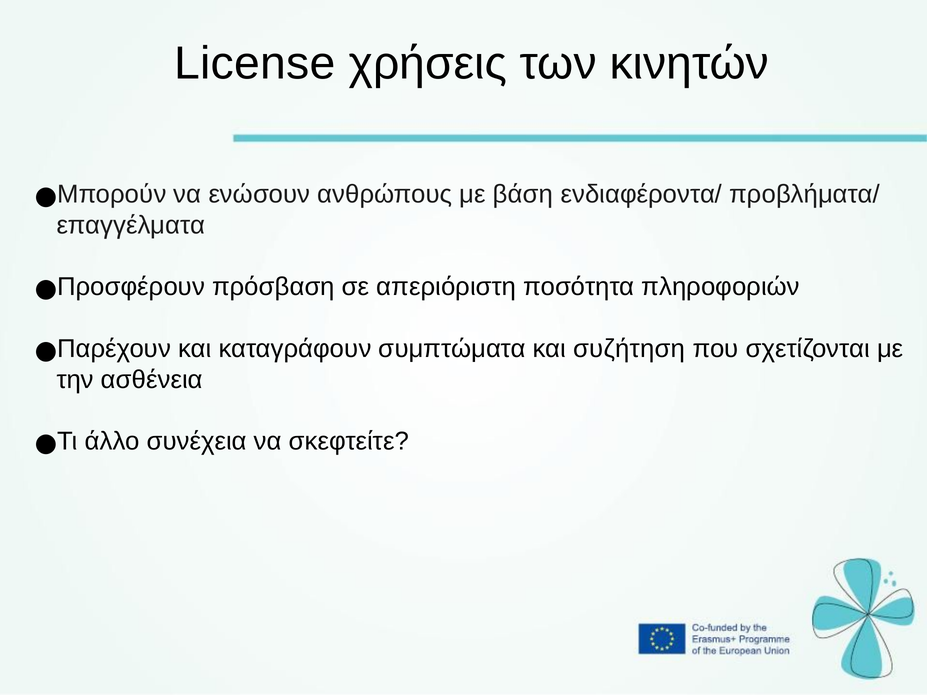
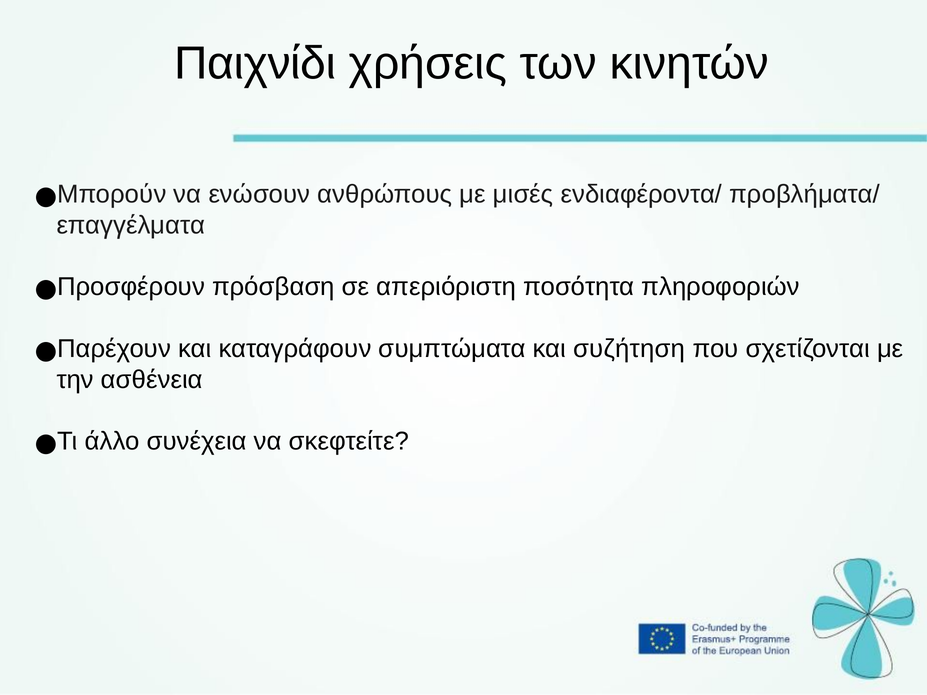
License: License -> Παιχνίδι
βάση: βάση -> μισές
